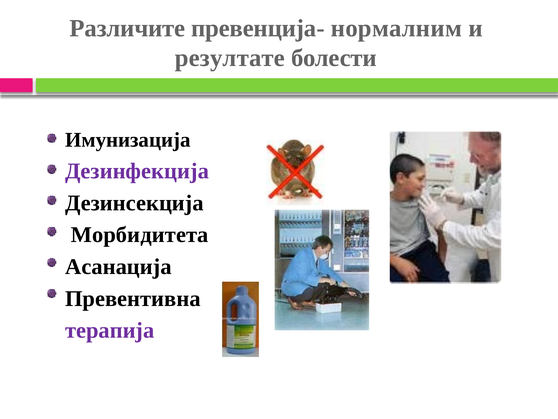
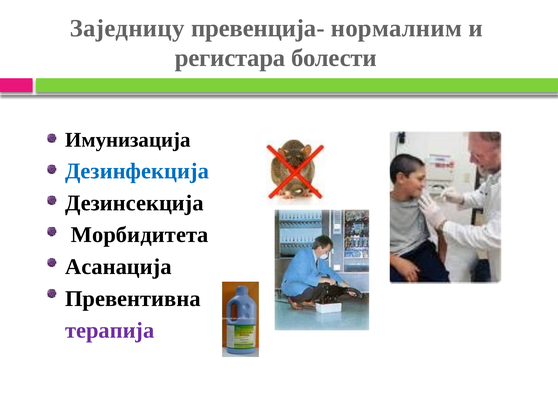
Различите: Различите -> Заједницу
резултате: резултате -> регистара
Дезинфекција colour: purple -> blue
